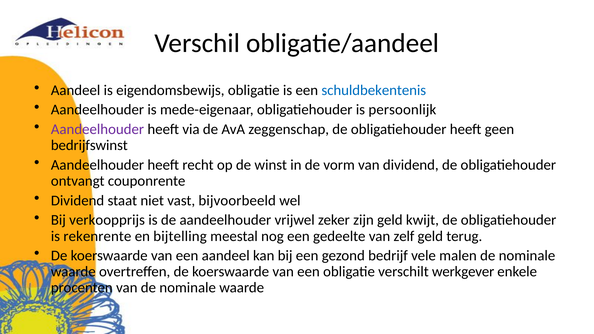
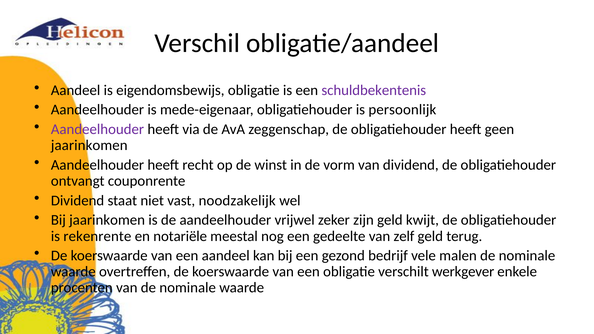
schuldbekentenis colour: blue -> purple
bedrijfswinst at (89, 145): bedrijfswinst -> jaarinkomen
bijvoorbeeld: bijvoorbeeld -> noodzakelijk
Bij verkoopprijs: verkoopprijs -> jaarinkomen
bijtelling: bijtelling -> notariële
